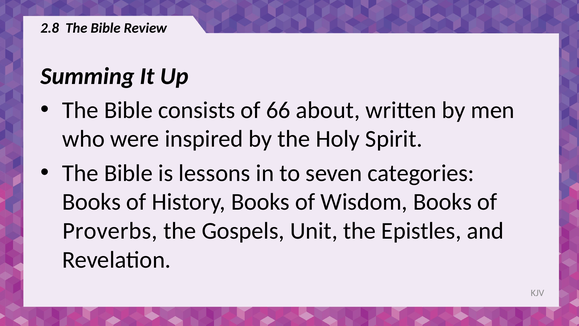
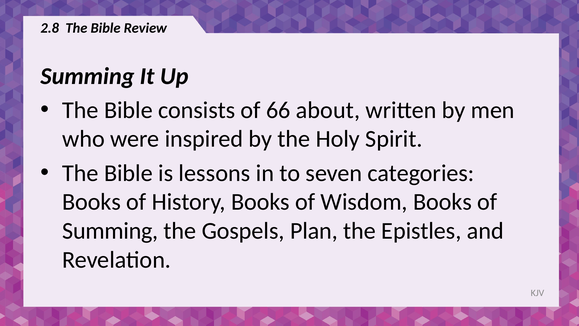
Proverbs at (110, 231): Proverbs -> Summing
Unit: Unit -> Plan
